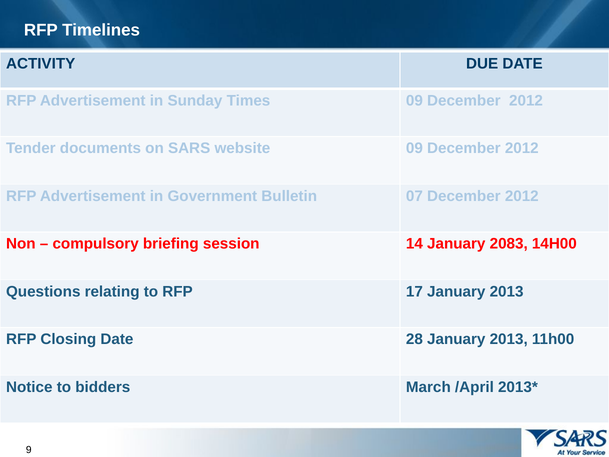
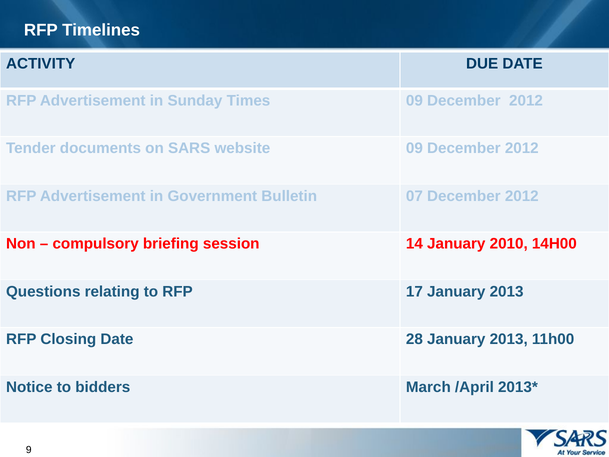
2083: 2083 -> 2010
